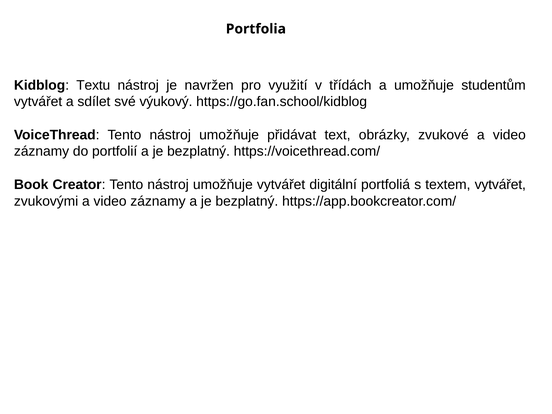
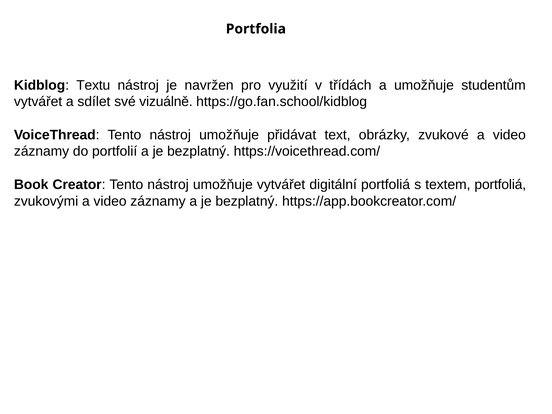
výukový: výukový -> vizuálně
textem vytvářet: vytvářet -> portfoliá
